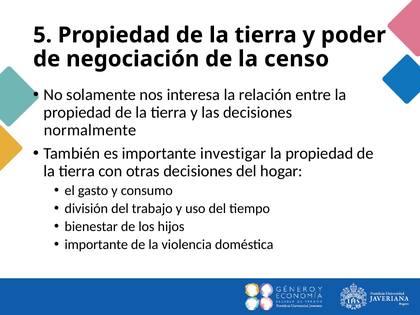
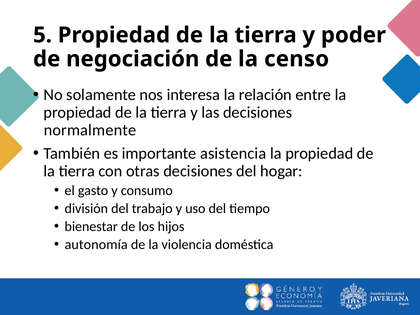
investigar: investigar -> asistencia
importante at (96, 244): importante -> autonomía
